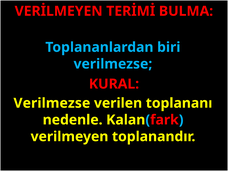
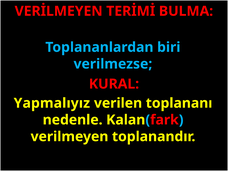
Verilmezse at (52, 103): Verilmezse -> Yapmalıyız
